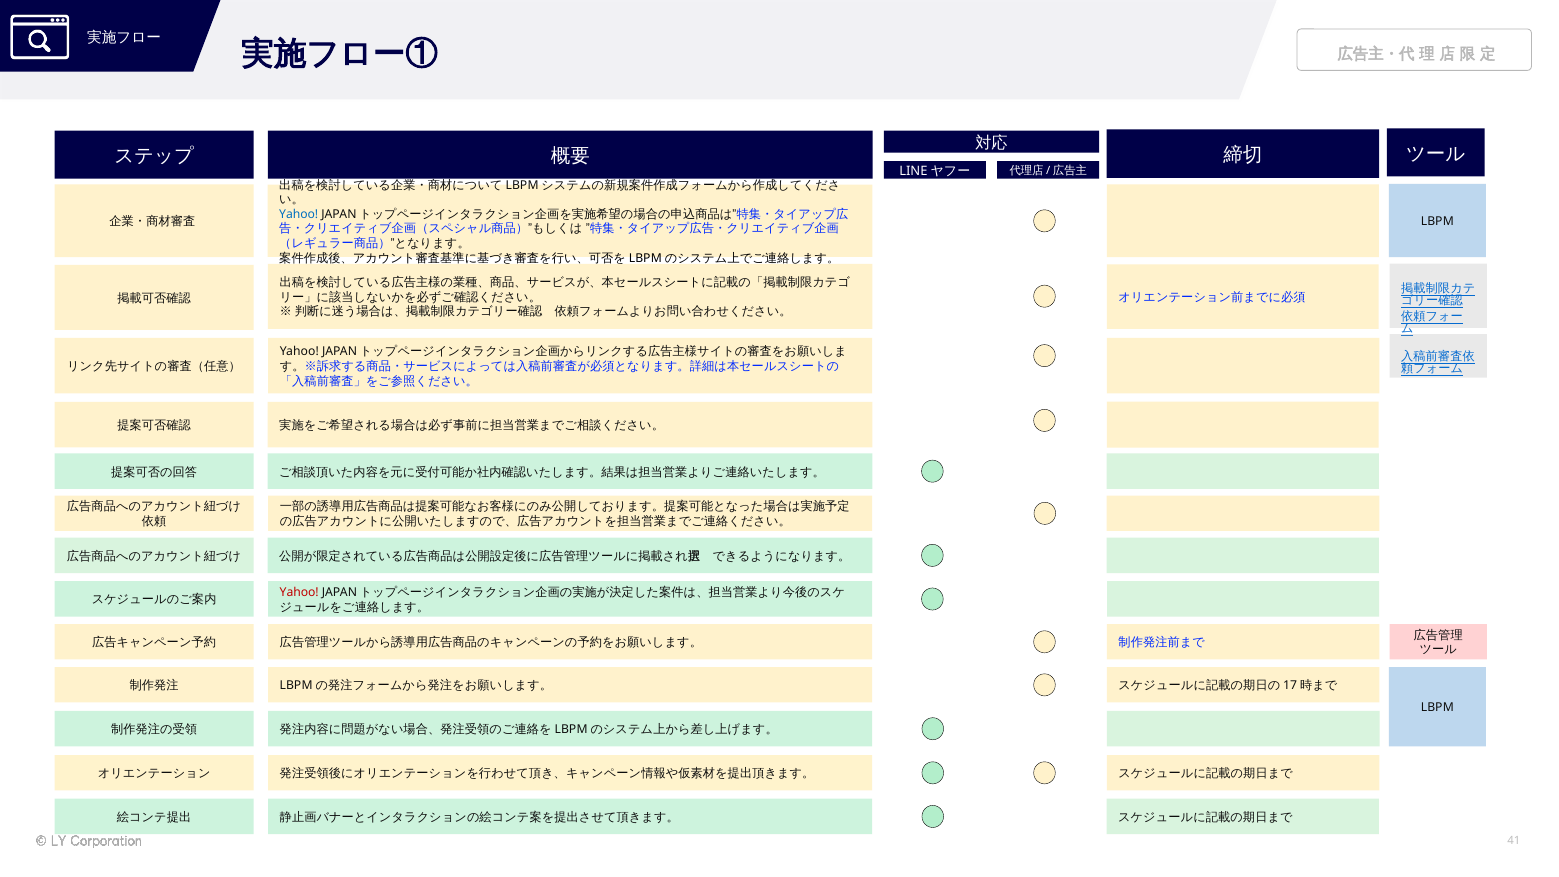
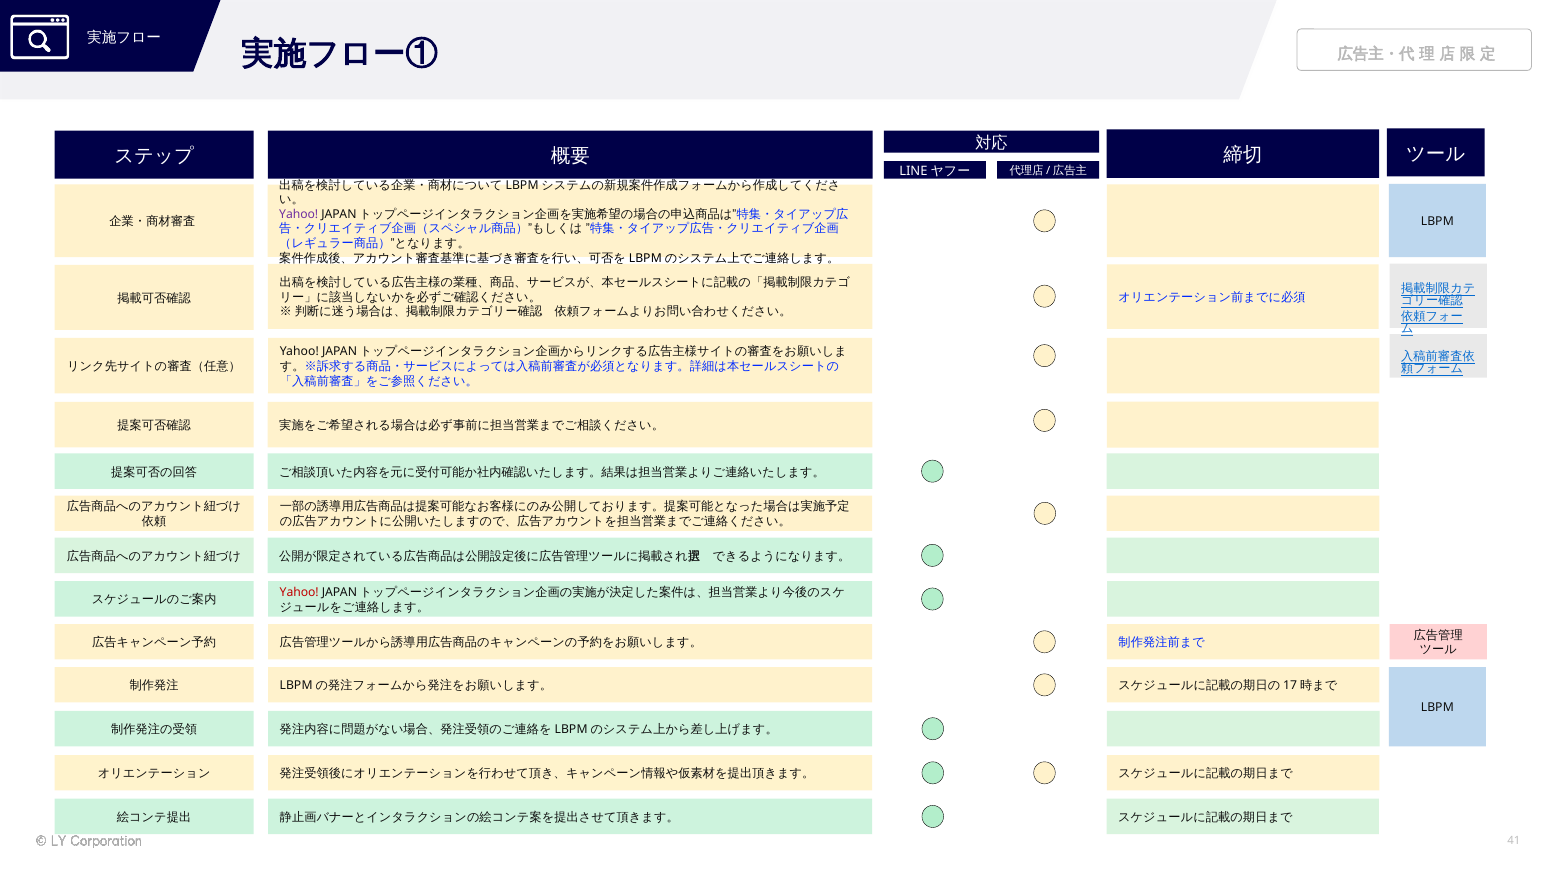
Yahoo at (299, 214) colour: blue -> purple
